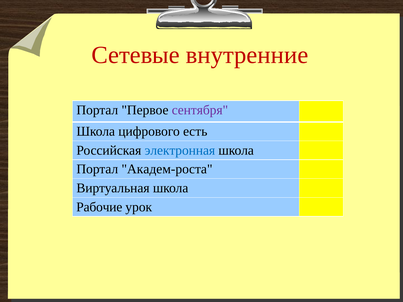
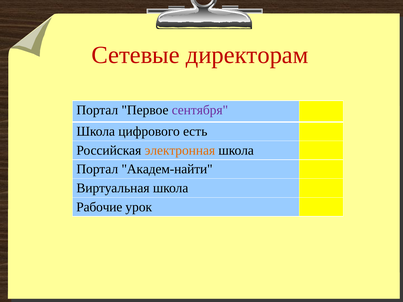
внутренние: внутренние -> директорам
электронная colour: blue -> orange
Академ-роста: Академ-роста -> Академ-найти
